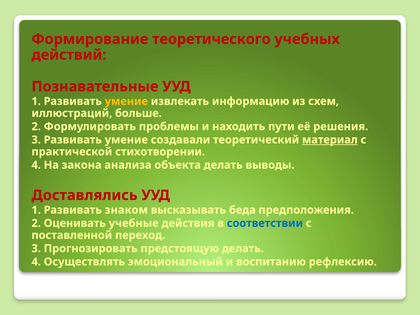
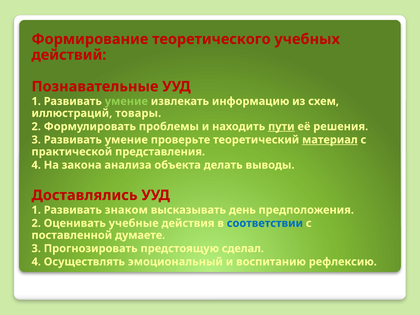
умение at (126, 101) colour: yellow -> light green
больше: больше -> товары
пути underline: none -> present
создавали: создавали -> проверьте
стихотворении: стихотворении -> представления
беда: беда -> день
переход: переход -> думаете
предстоящую делать: делать -> сделал
